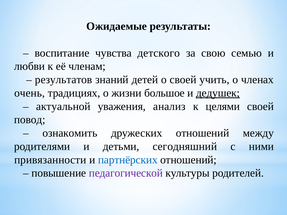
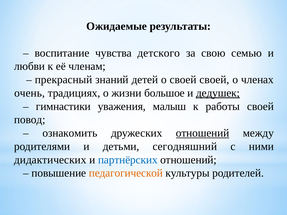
результатов: результатов -> прекрасный
своей учить: учить -> своей
актуальной: актуальной -> гимнастики
анализ: анализ -> малыш
целями: целями -> работы
отношений at (203, 133) underline: none -> present
привязанности: привязанности -> дидактических
педагогической colour: purple -> orange
